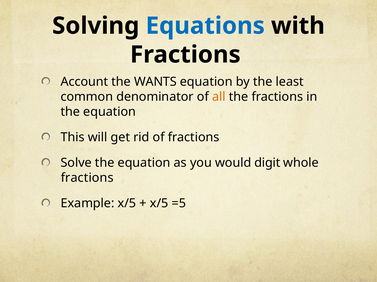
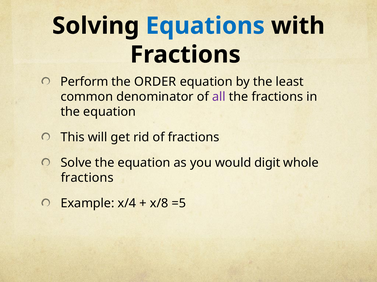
Account: Account -> Perform
WANTS: WANTS -> ORDER
all colour: orange -> purple
Example x/5: x/5 -> x/4
x/5 at (159, 204): x/5 -> x/8
